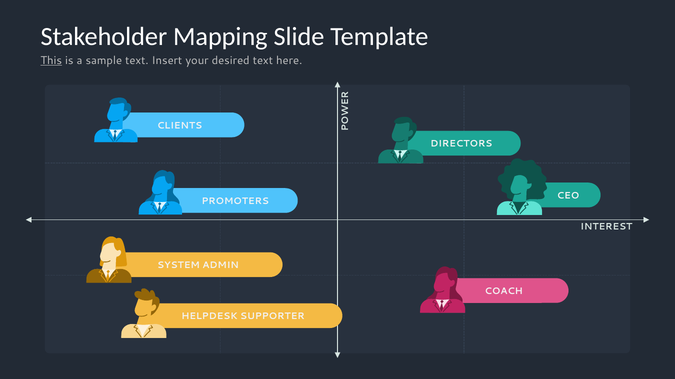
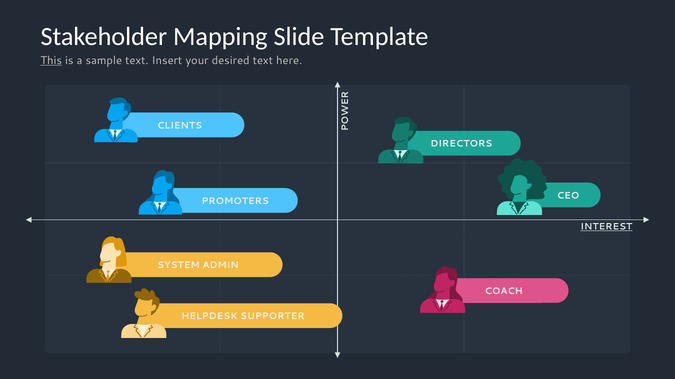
INTEREST underline: none -> present
